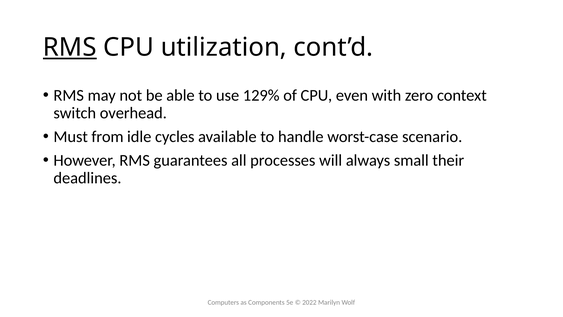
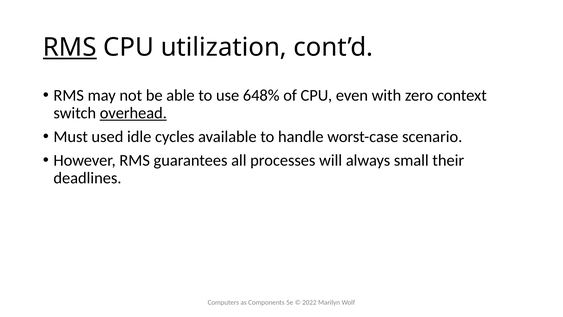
129%: 129% -> 648%
overhead underline: none -> present
from: from -> used
